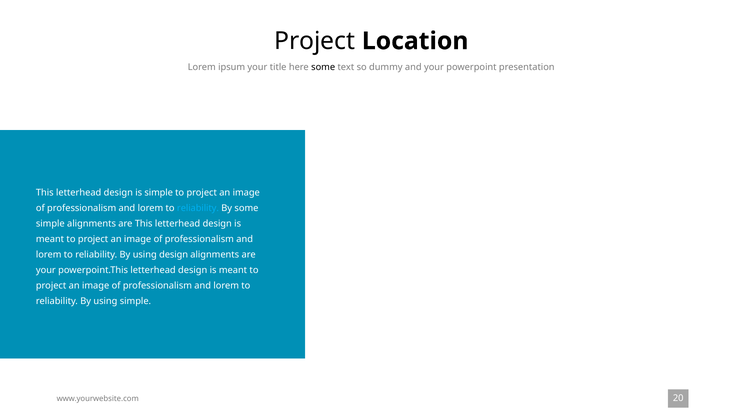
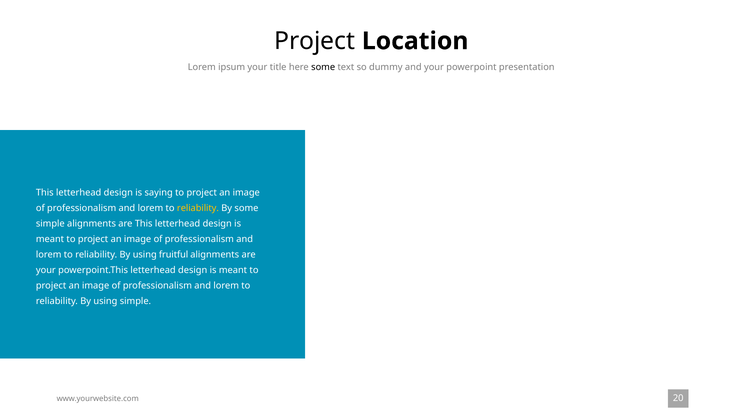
is simple: simple -> saying
reliability at (198, 208) colour: light blue -> yellow
using design: design -> fruitful
